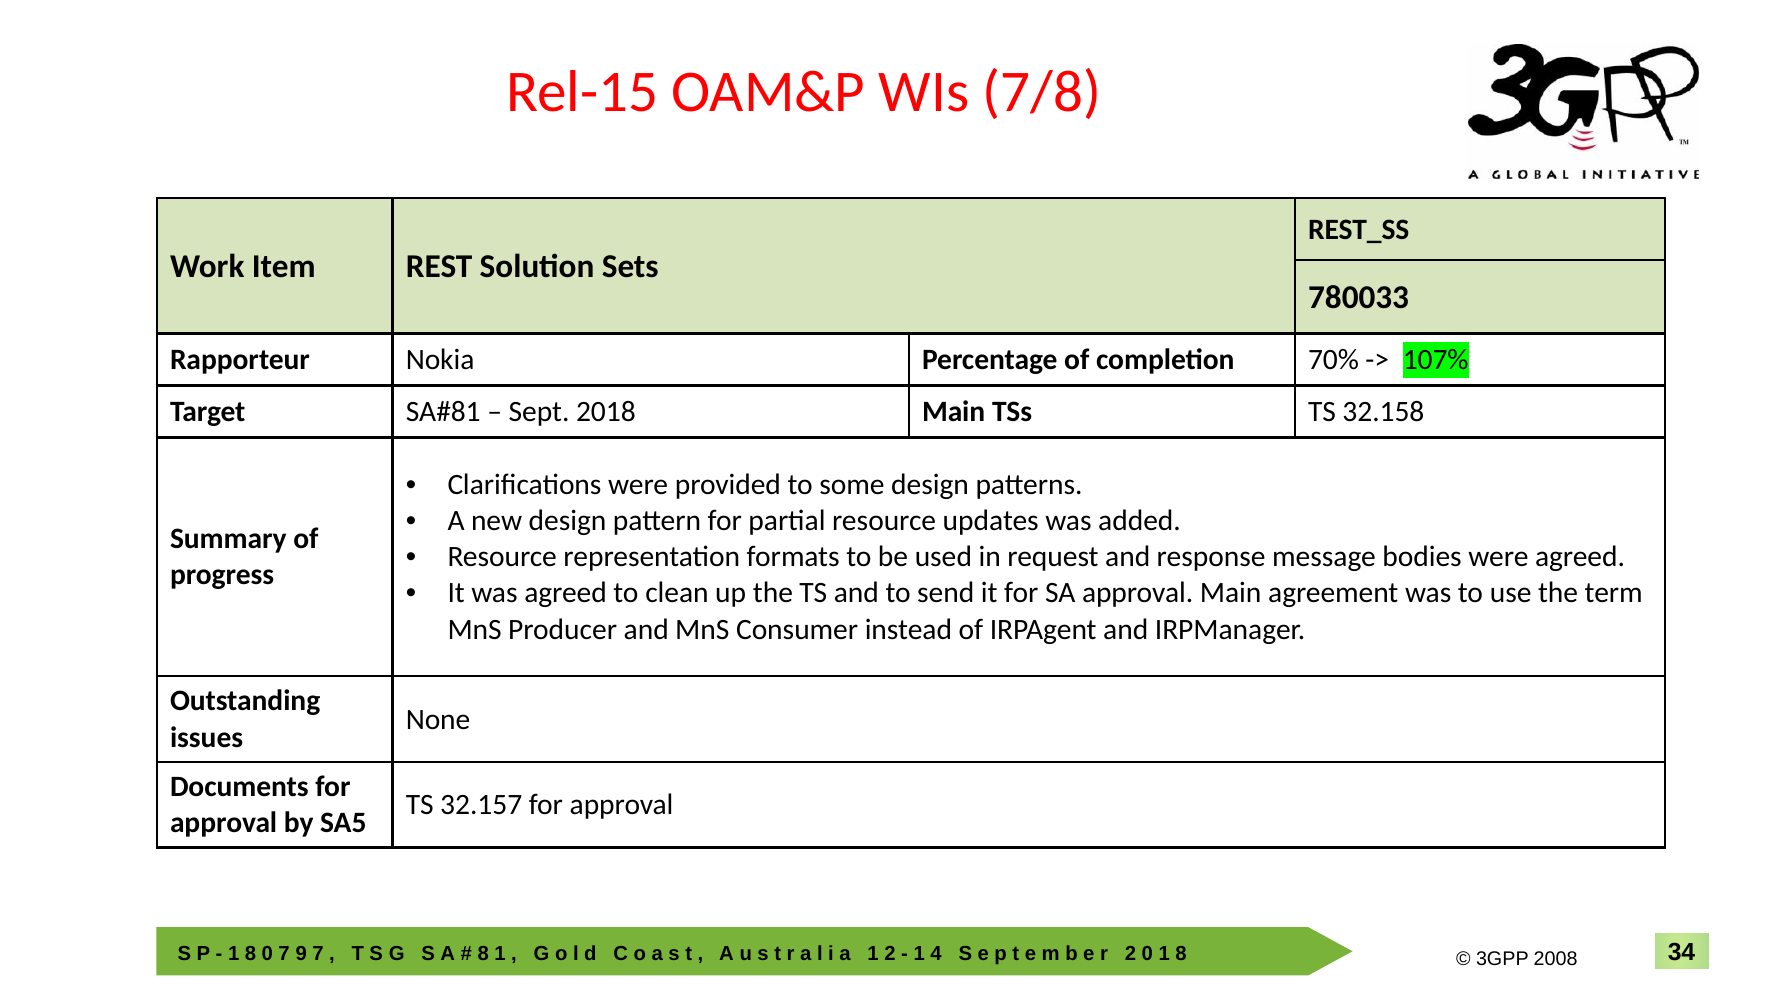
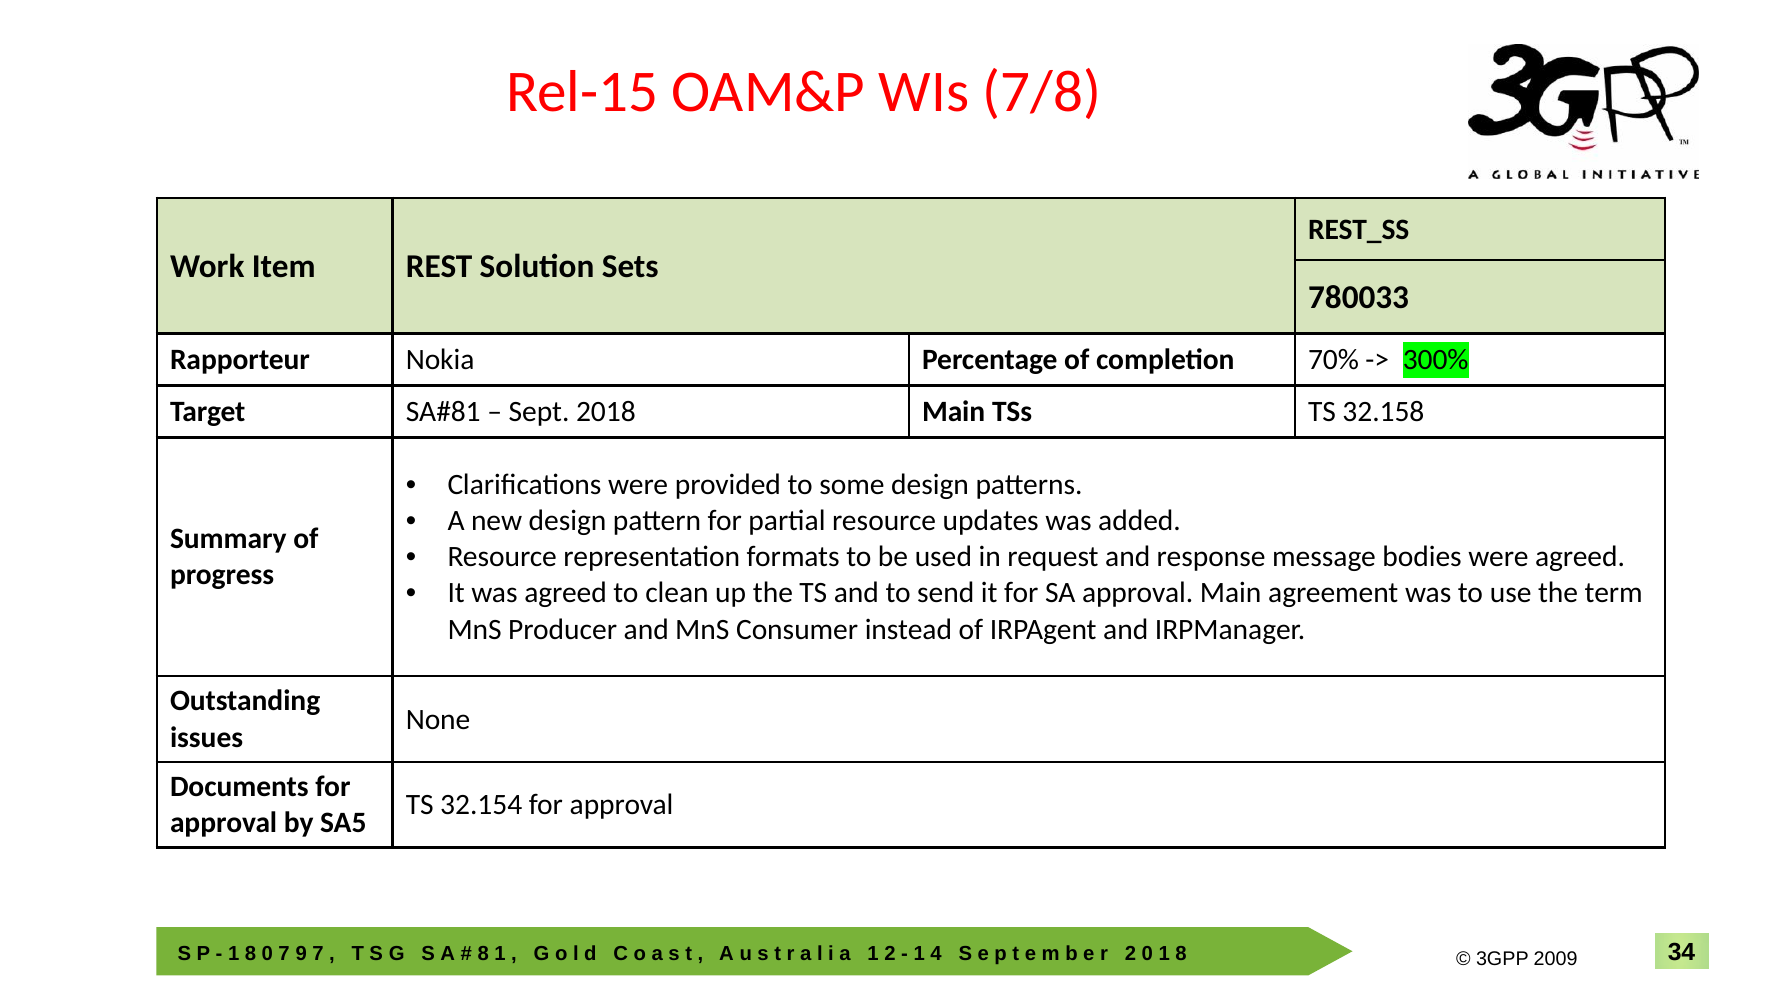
107%: 107% -> 300%
32.157: 32.157 -> 32.154
2008: 2008 -> 2009
